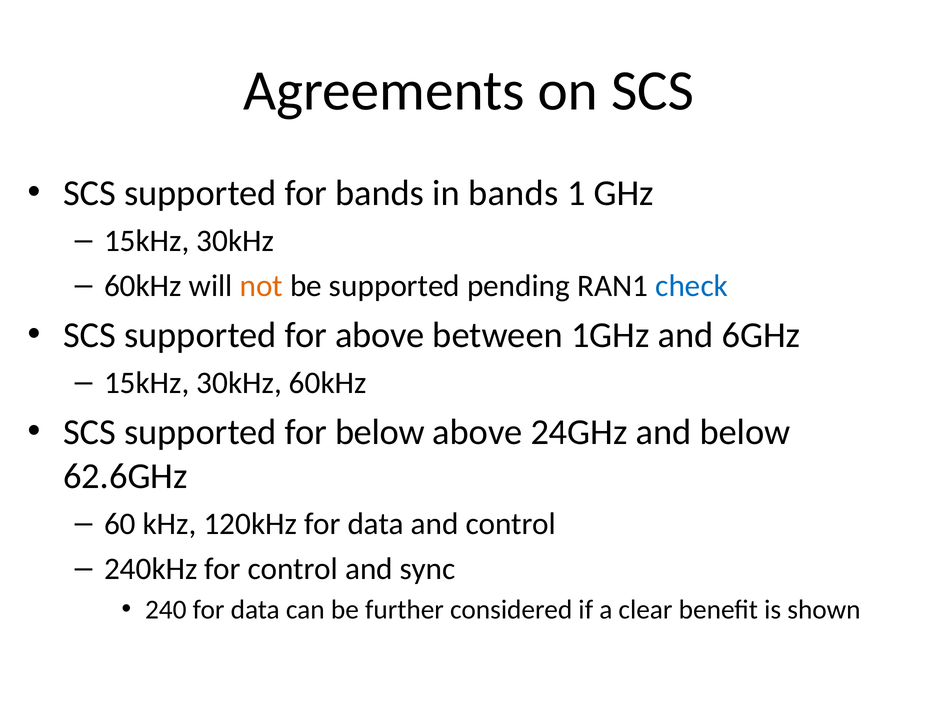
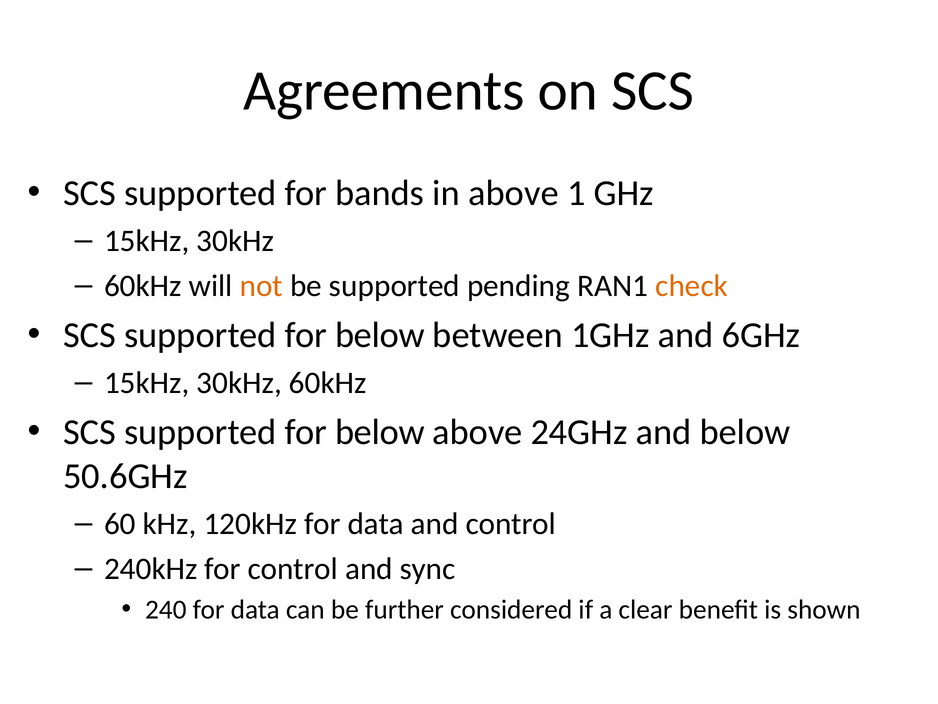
in bands: bands -> above
check colour: blue -> orange
above at (380, 335): above -> below
62.6GHz: 62.6GHz -> 50.6GHz
